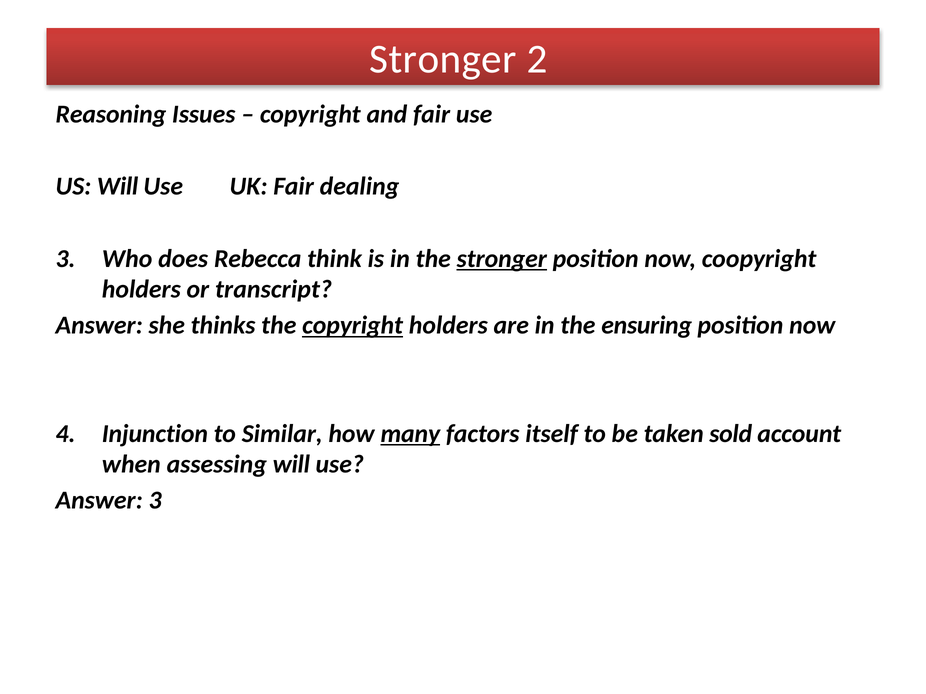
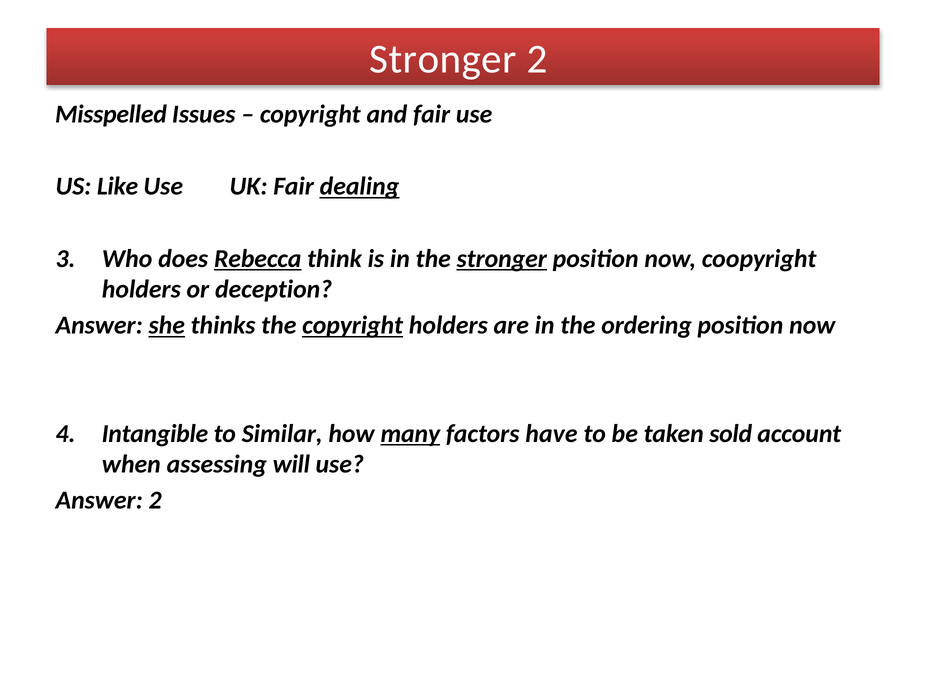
Reasoning: Reasoning -> Misspelled
US Will: Will -> Like
dealing underline: none -> present
Rebecca underline: none -> present
transcript: transcript -> deception
she underline: none -> present
ensuring: ensuring -> ordering
Injunction: Injunction -> Intangible
itself: itself -> have
Answer 3: 3 -> 2
